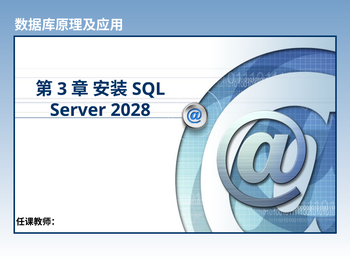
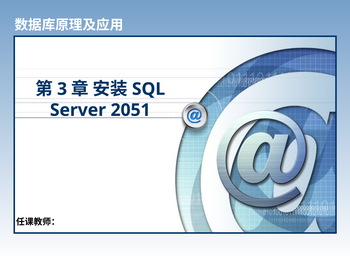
2028: 2028 -> 2051
